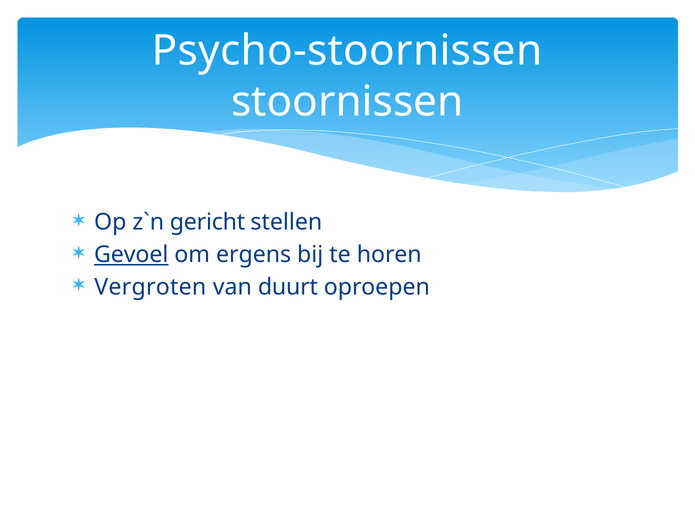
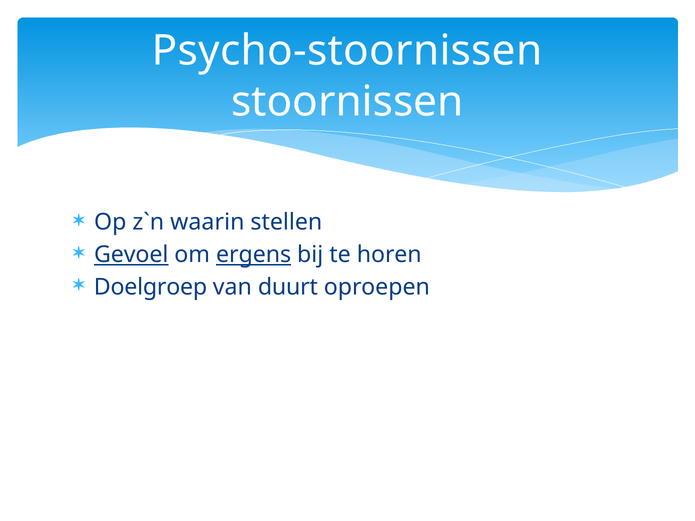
gericht: gericht -> waarin
ergens underline: none -> present
Vergroten: Vergroten -> Doelgroep
